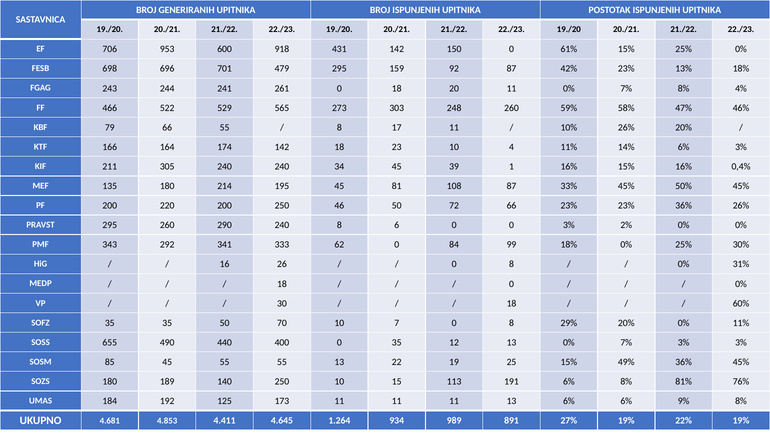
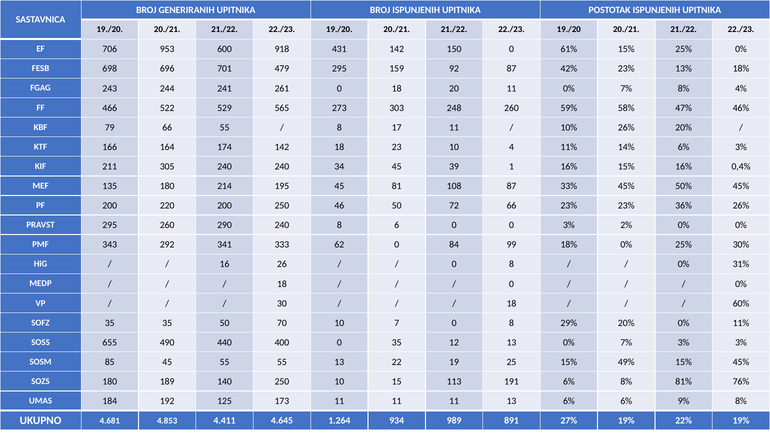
49% 36%: 36% -> 15%
